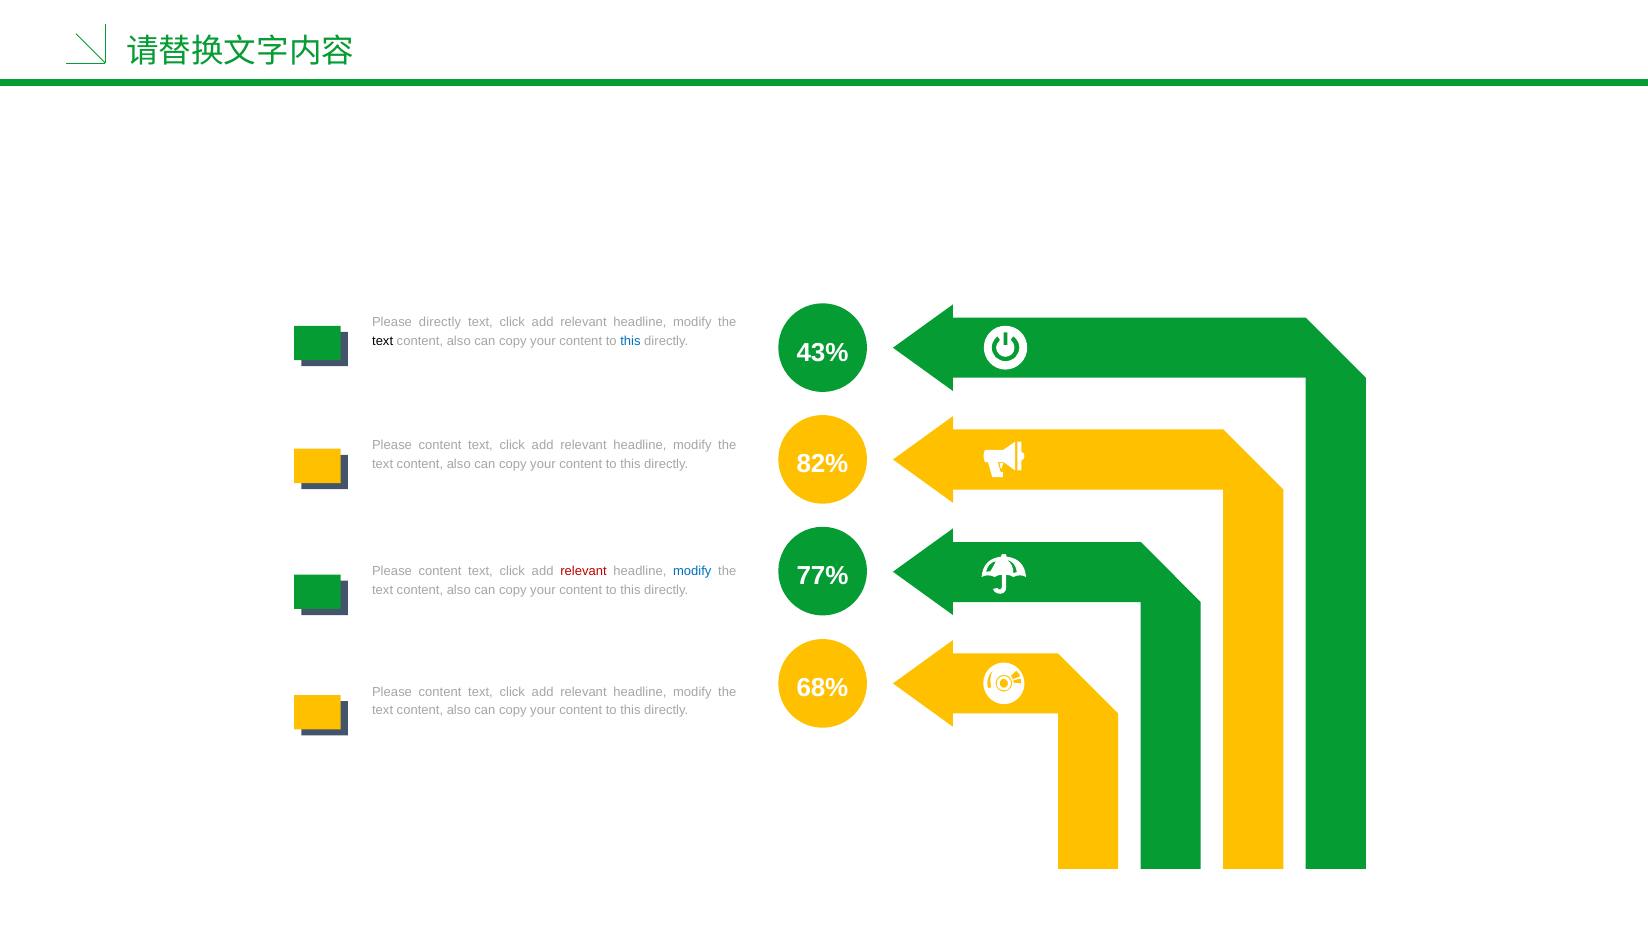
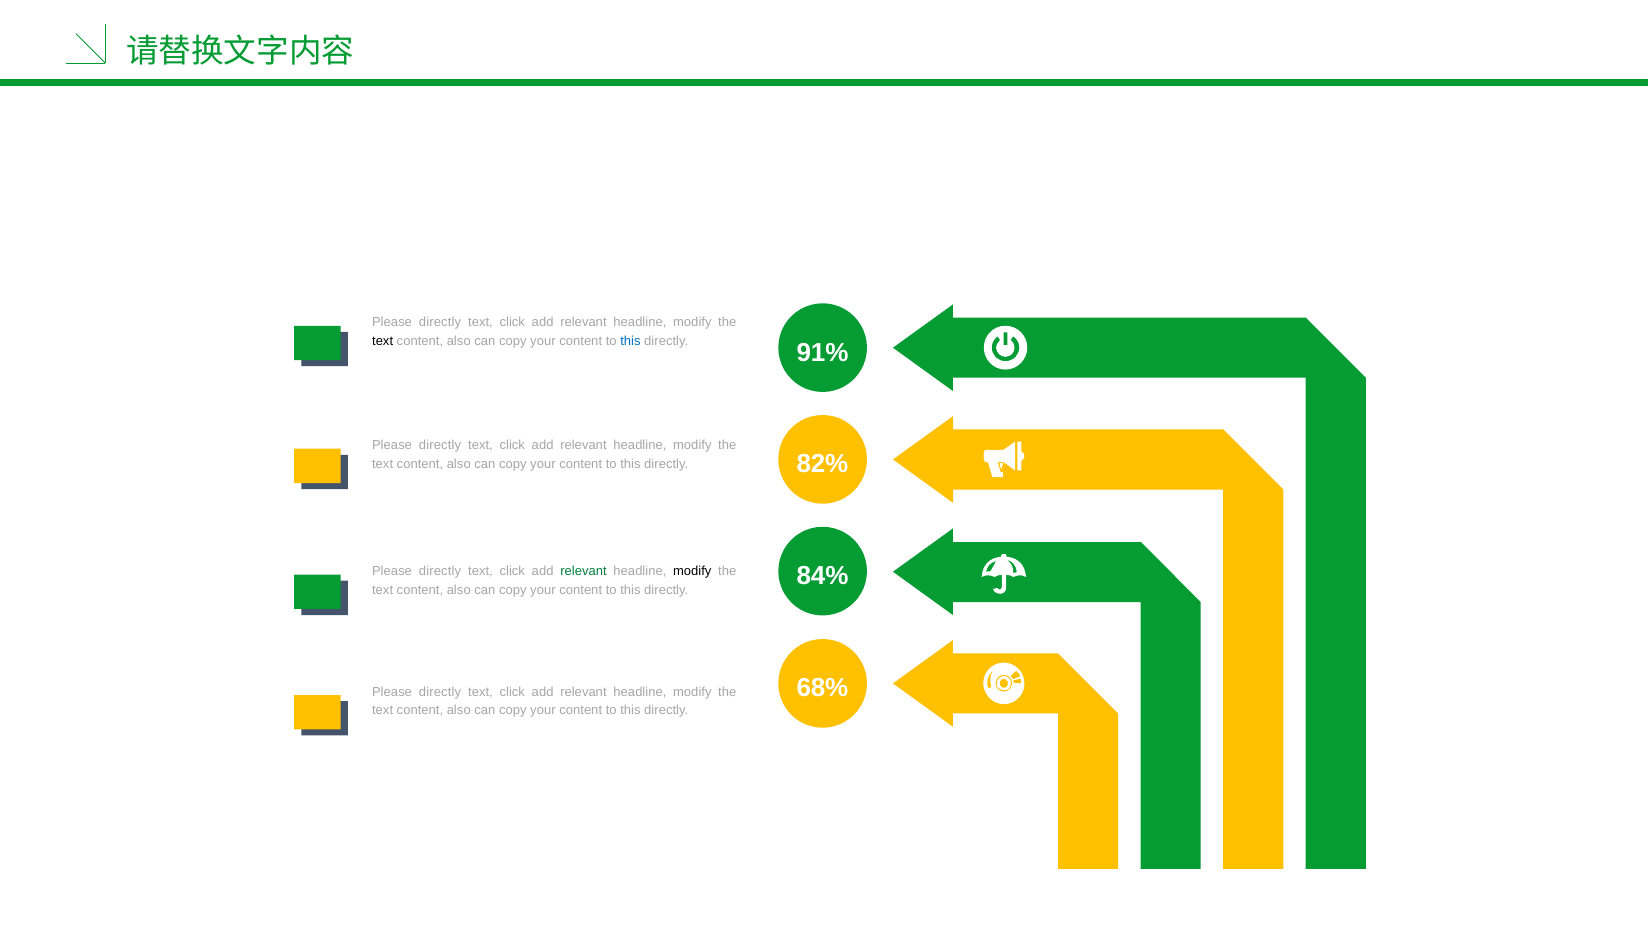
43%: 43% -> 91%
content at (440, 445): content -> directly
77%: 77% -> 84%
content at (440, 571): content -> directly
relevant at (583, 571) colour: red -> green
modify at (692, 571) colour: blue -> black
content at (440, 692): content -> directly
